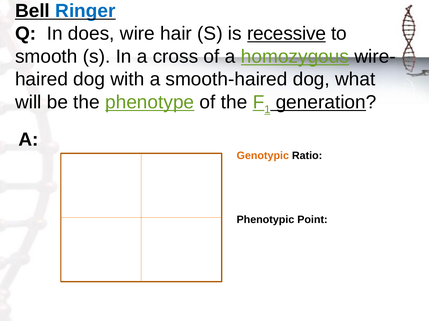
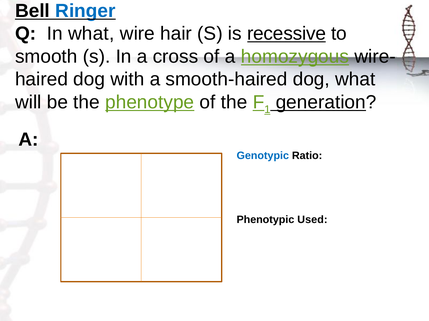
In does: does -> what
Genotypic colour: orange -> blue
Point: Point -> Used
